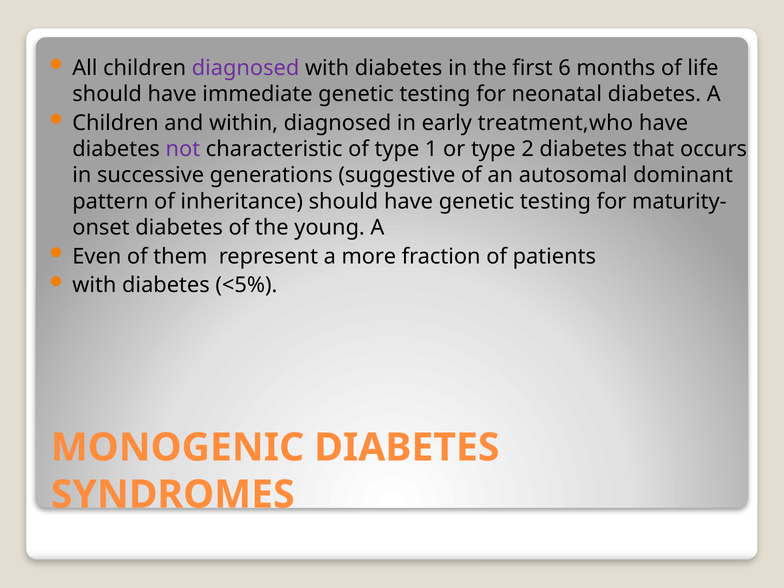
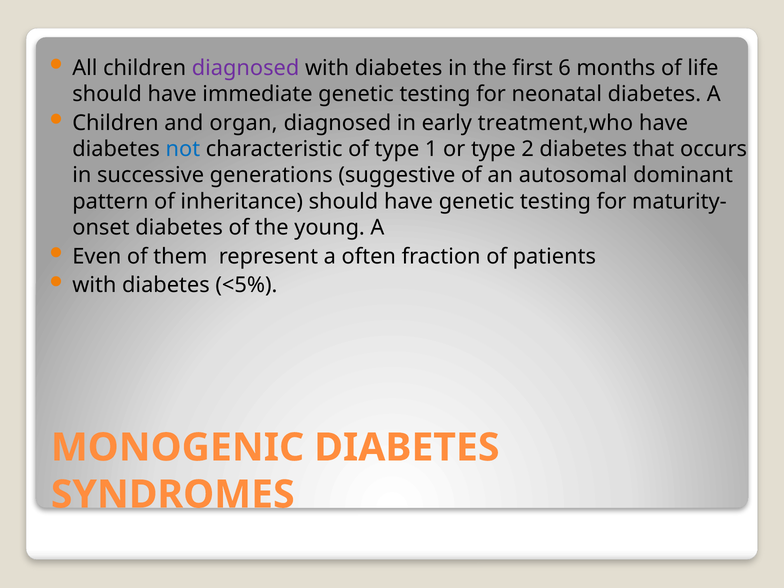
within: within -> organ
not colour: purple -> blue
more: more -> often
